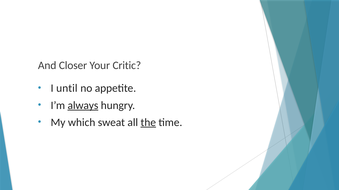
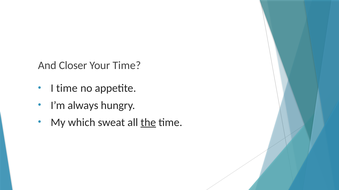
Your Critic: Critic -> Time
I until: until -> time
always underline: present -> none
